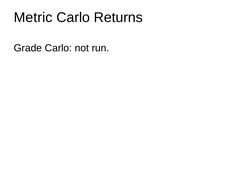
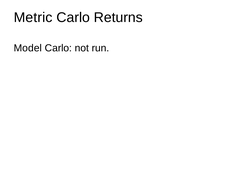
Grade: Grade -> Model
